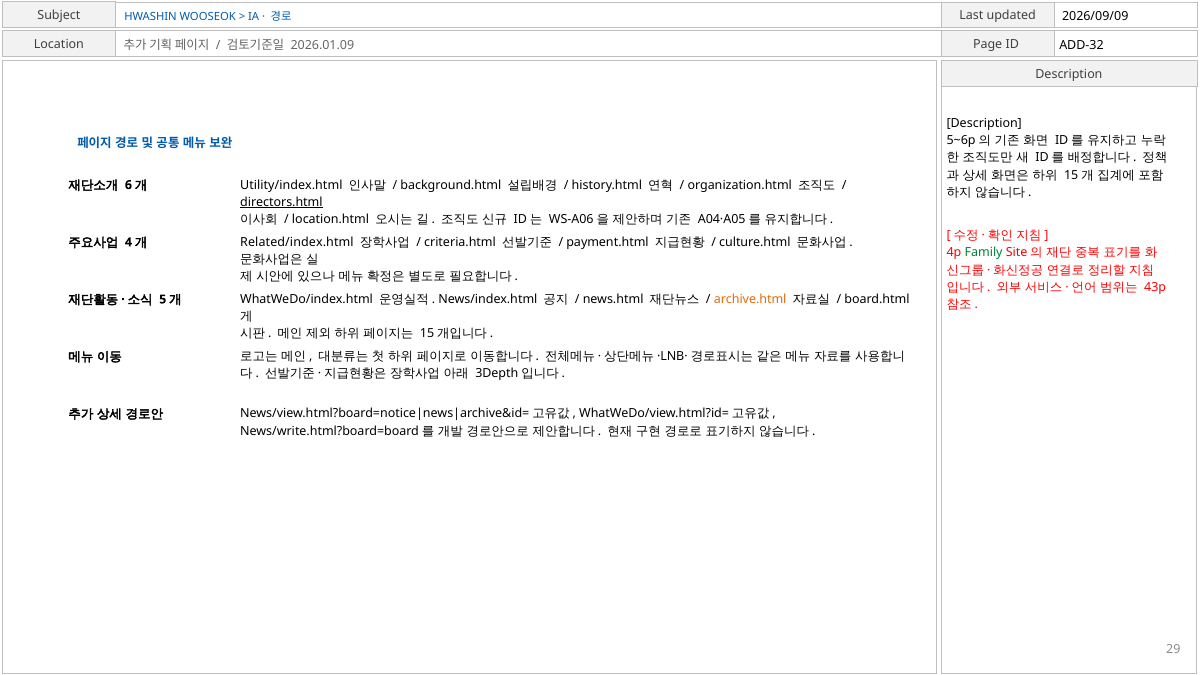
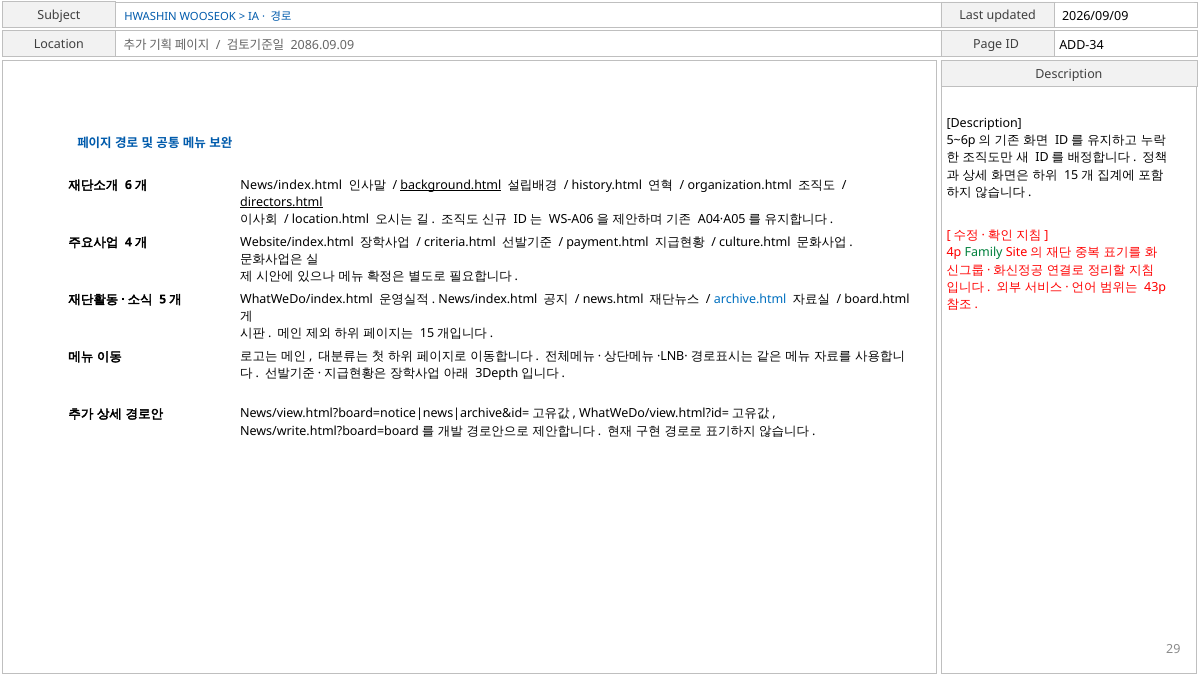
2026.01.09: 2026.01.09 -> 2086.09.09
ADD-32: ADD-32 -> ADD-34
Utility/index.html at (291, 185): Utility/index.html -> News/index.html
background.html underline: none -> present
Related/index.html: Related/index.html -> Website/index.html
archive.html colour: orange -> blue
